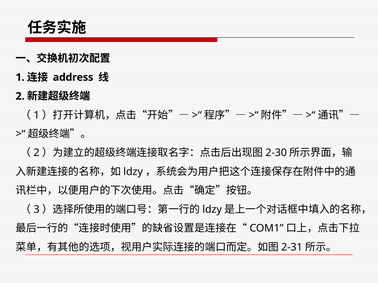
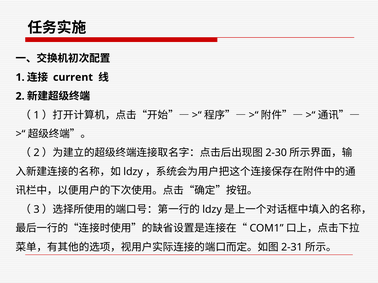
address: address -> current
